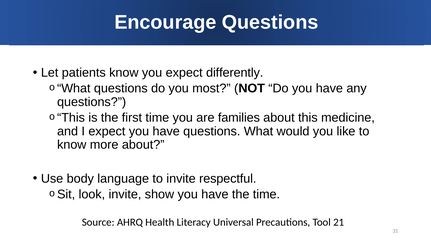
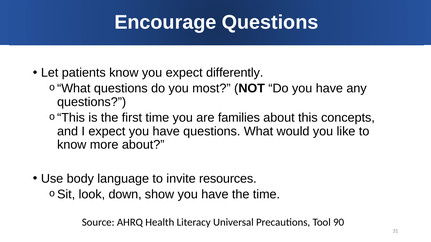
medicine: medicine -> concepts
respectful: respectful -> resources
look invite: invite -> down
21: 21 -> 90
